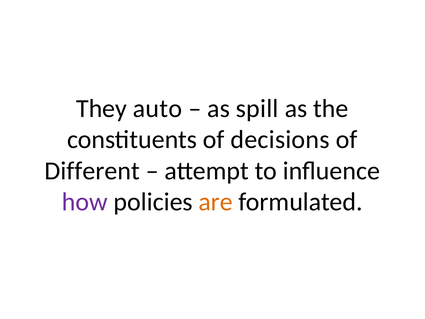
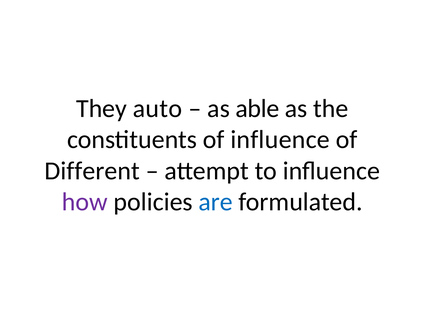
spill: spill -> able
of decisions: decisions -> influence
are colour: orange -> blue
